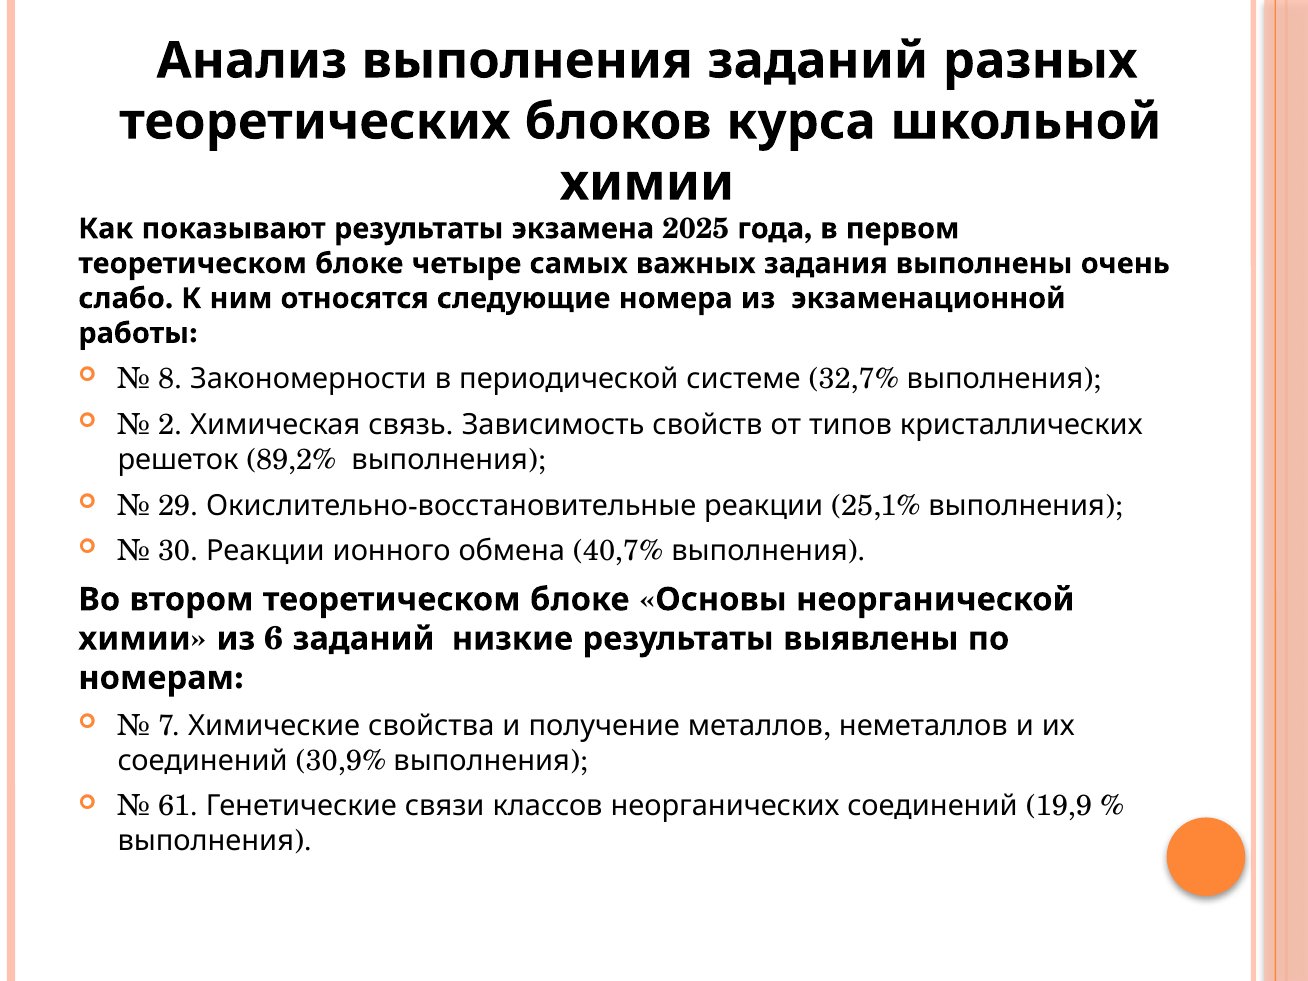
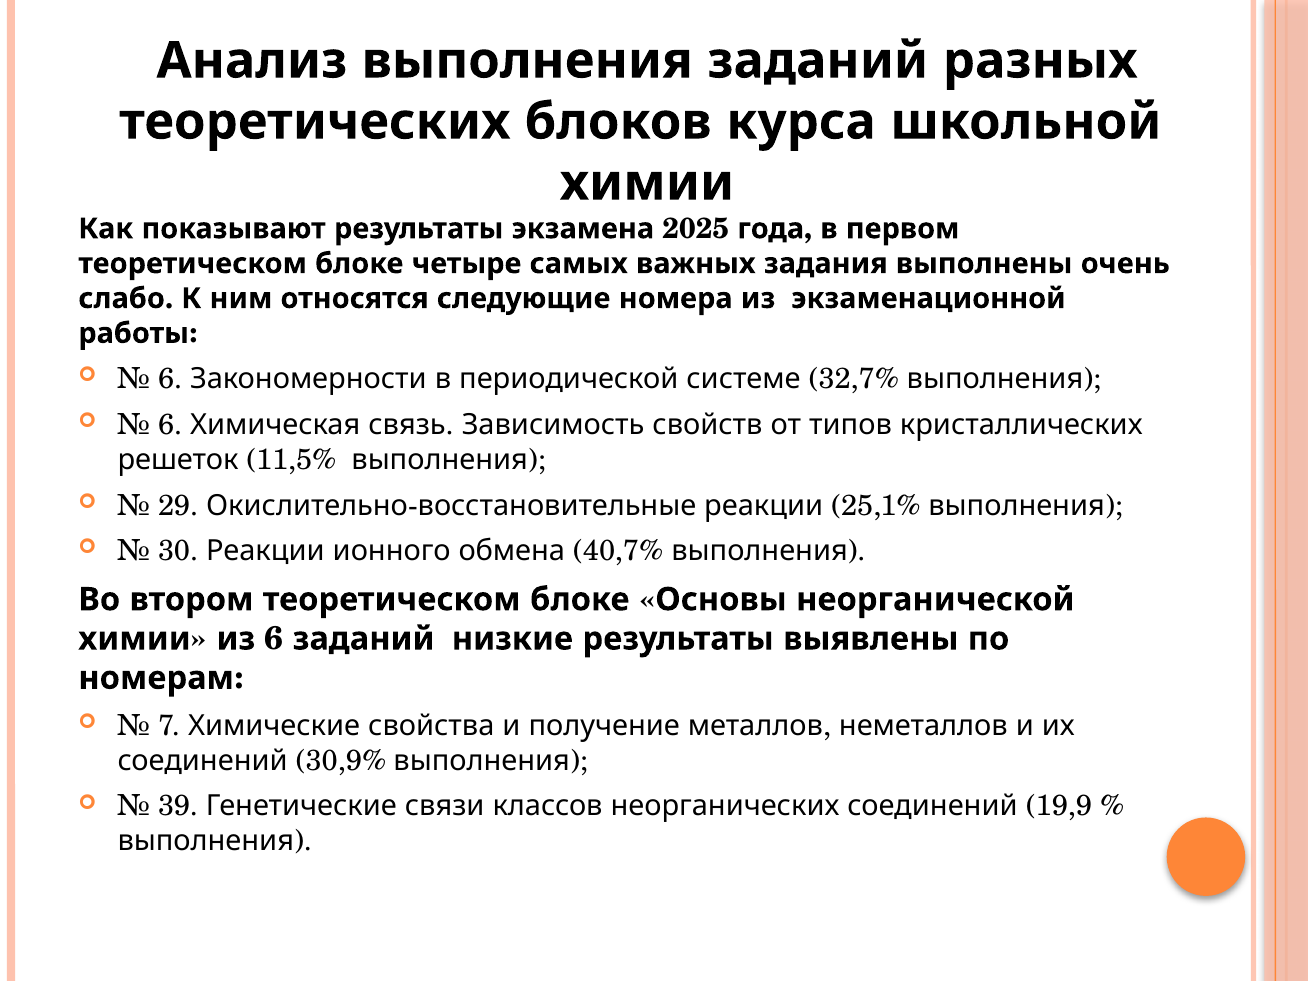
8 at (170, 379): 8 -> 6
2 at (170, 425): 2 -> 6
89,2%: 89,2% -> 11,5%
61: 61 -> 39
